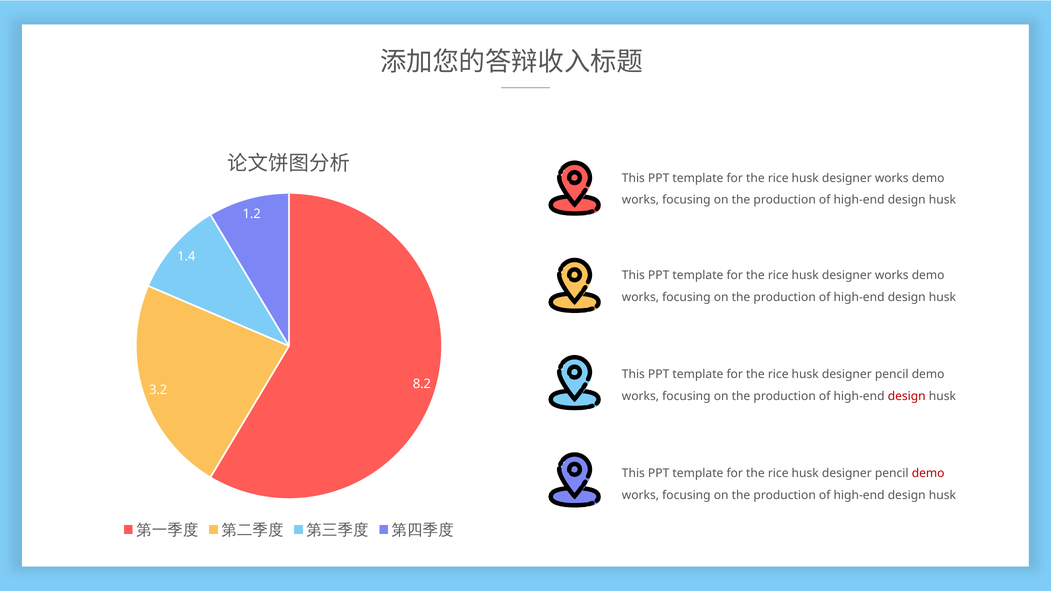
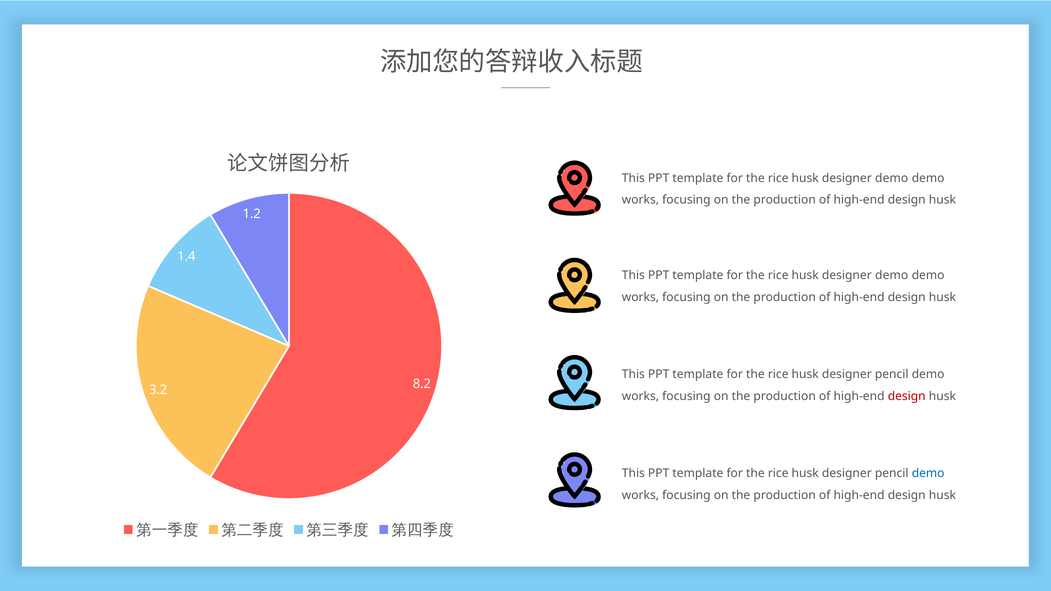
works at (892, 178): works -> demo
works at (892, 275): works -> demo
demo at (928, 474) colour: red -> blue
